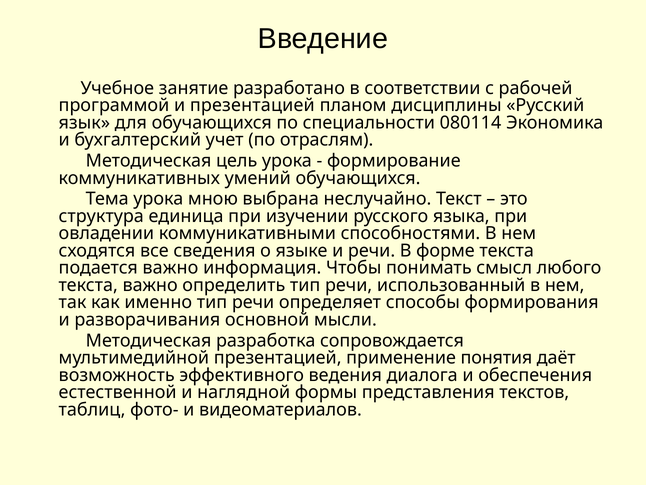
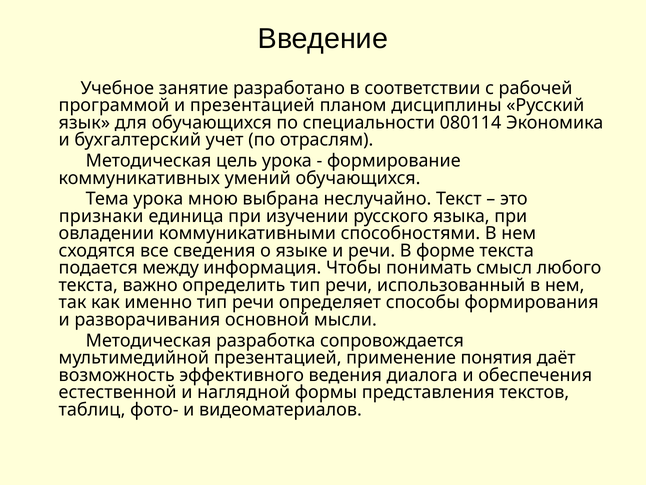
структура: структура -> признаки
подается важно: важно -> между
